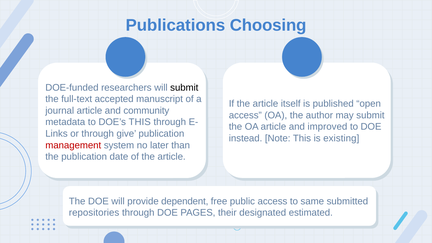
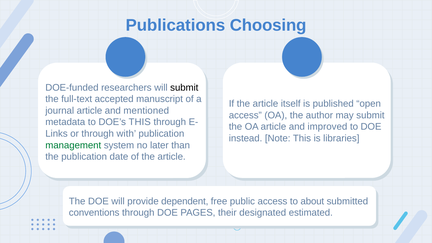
community: community -> mentioned
give: give -> with
existing: existing -> libraries
management colour: red -> green
same: same -> about
repositories: repositories -> conventions
